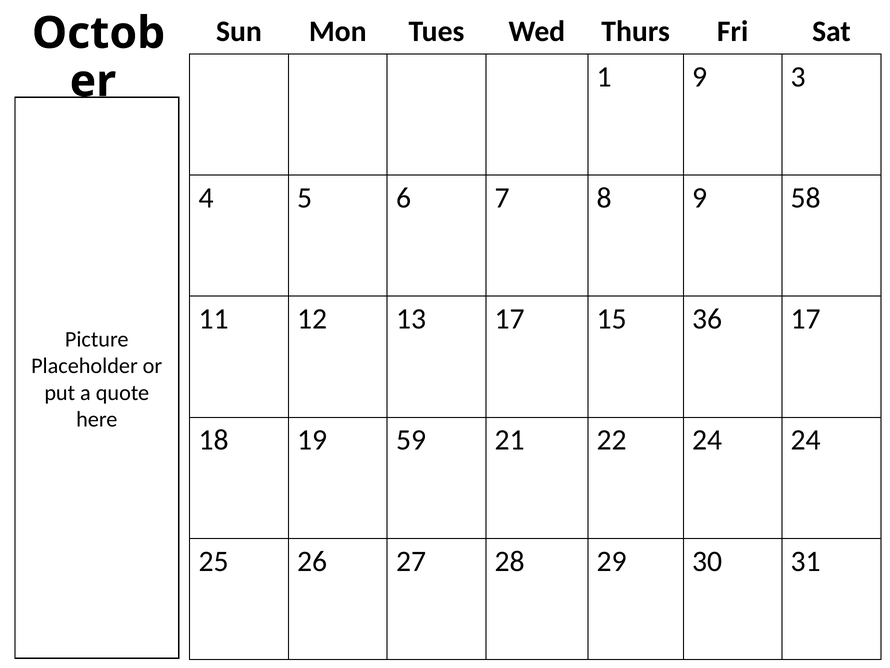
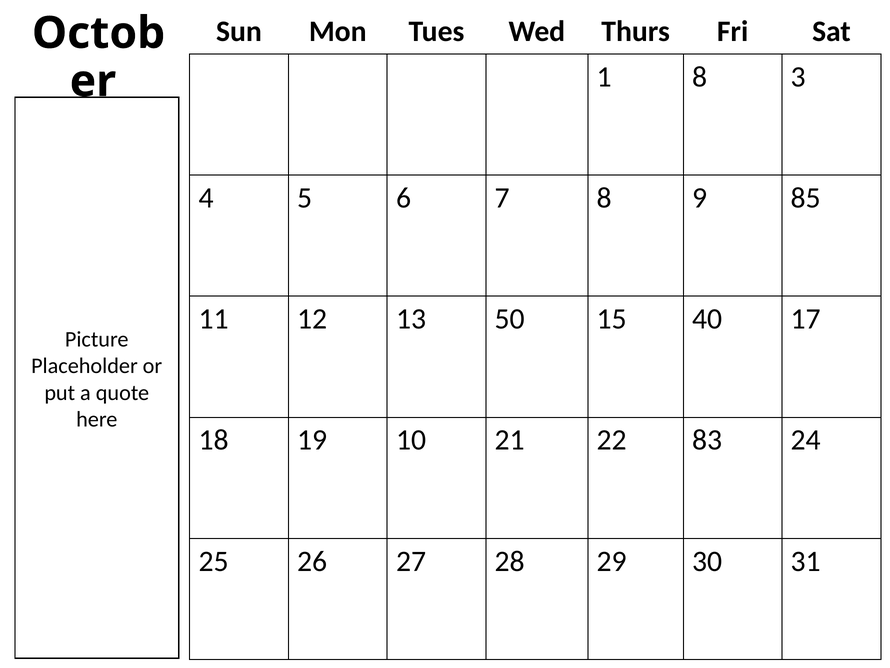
1 9: 9 -> 8
58: 58 -> 85
13 17: 17 -> 50
36: 36 -> 40
59: 59 -> 10
22 24: 24 -> 83
